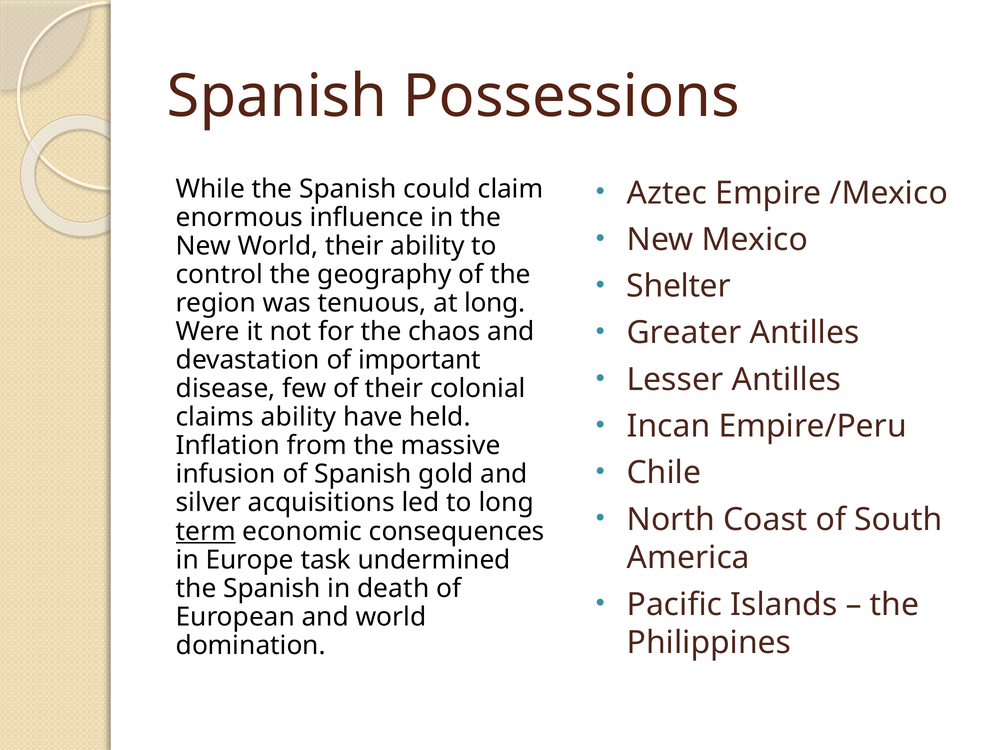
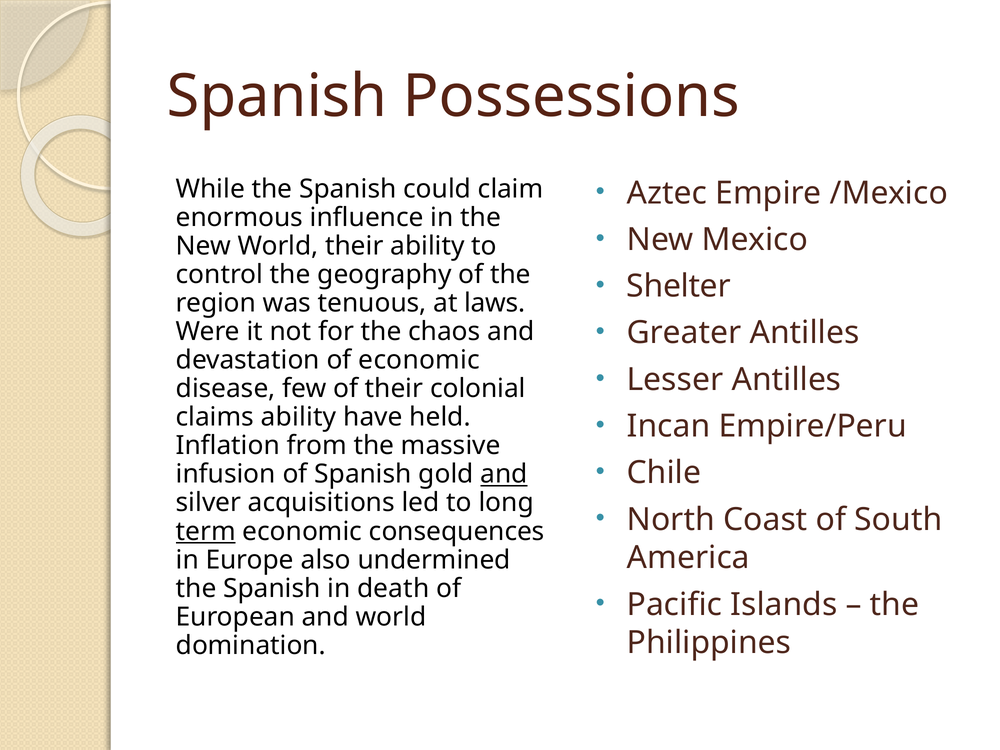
at long: long -> laws
of important: important -> economic
and at (504, 474) underline: none -> present
task: task -> also
